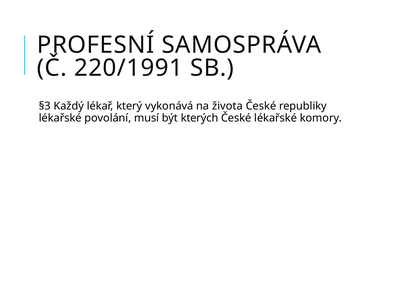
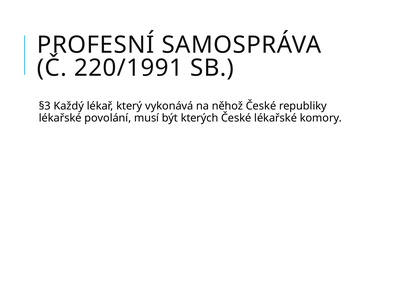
života: života -> něhož
